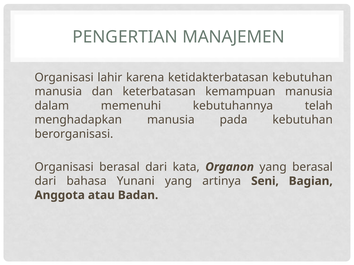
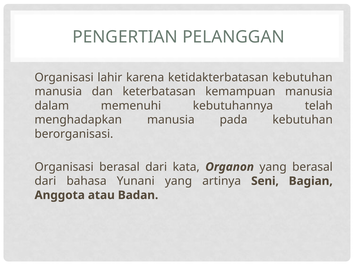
MANAJEMEN: MANAJEMEN -> PELANGGAN
